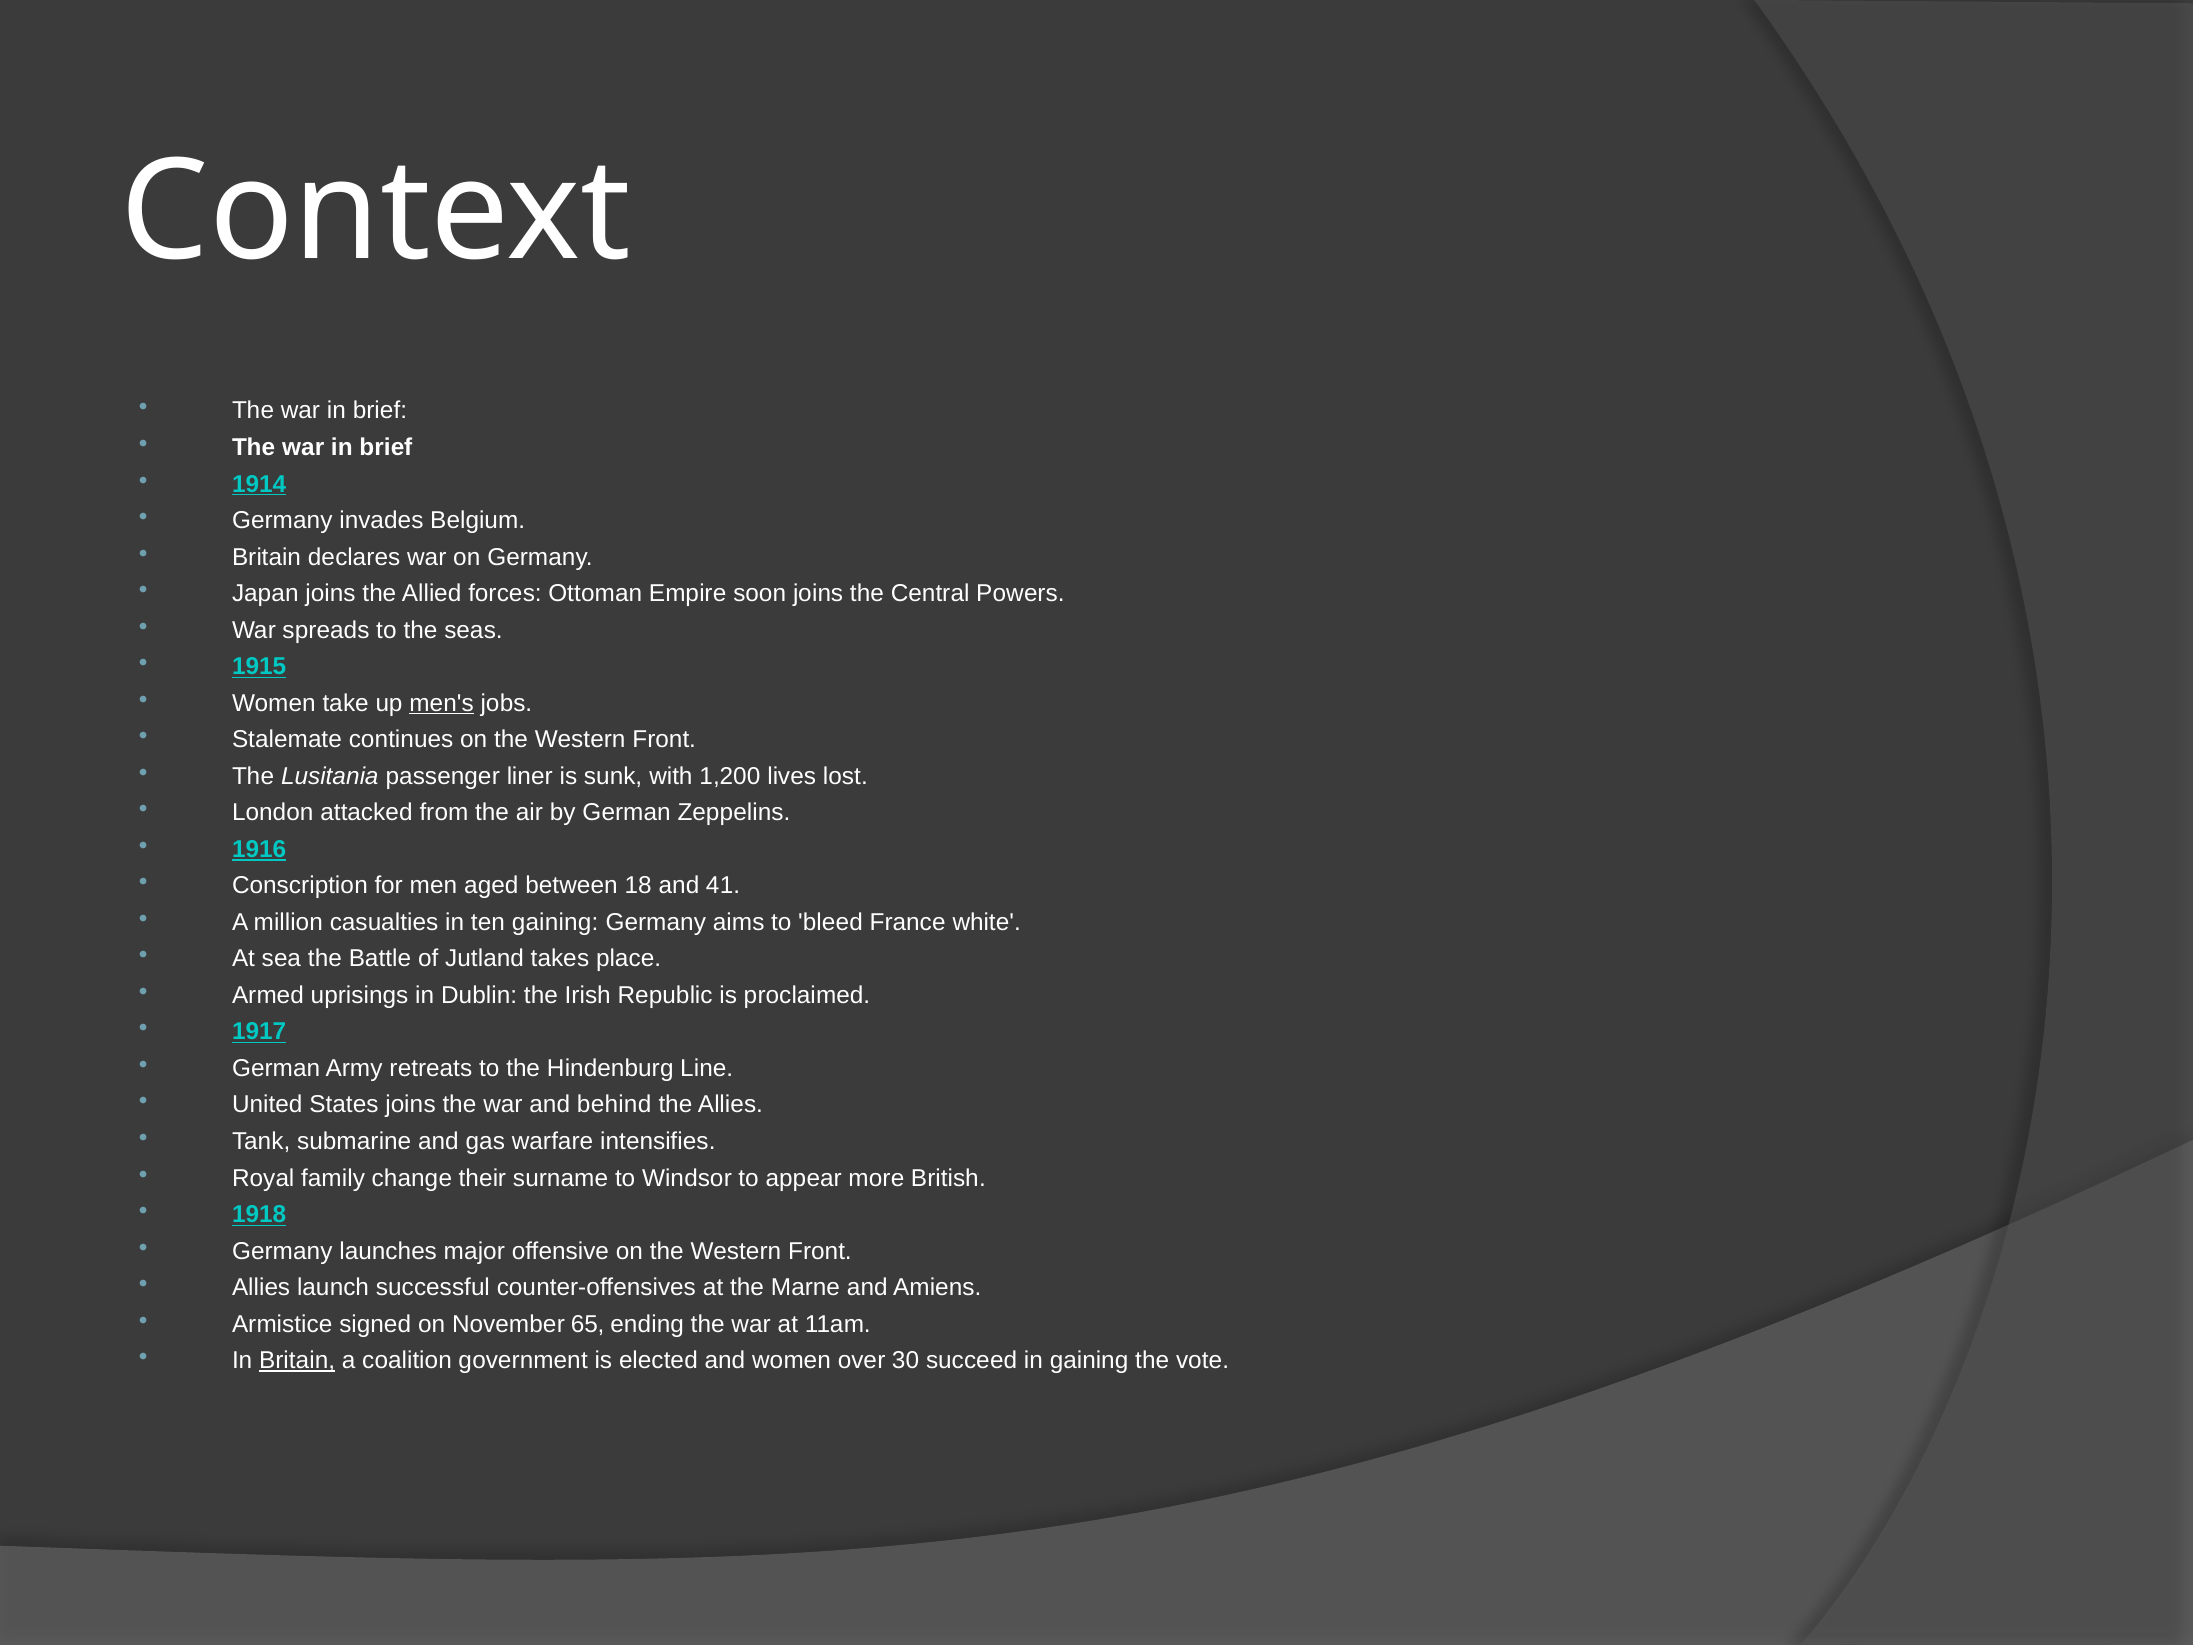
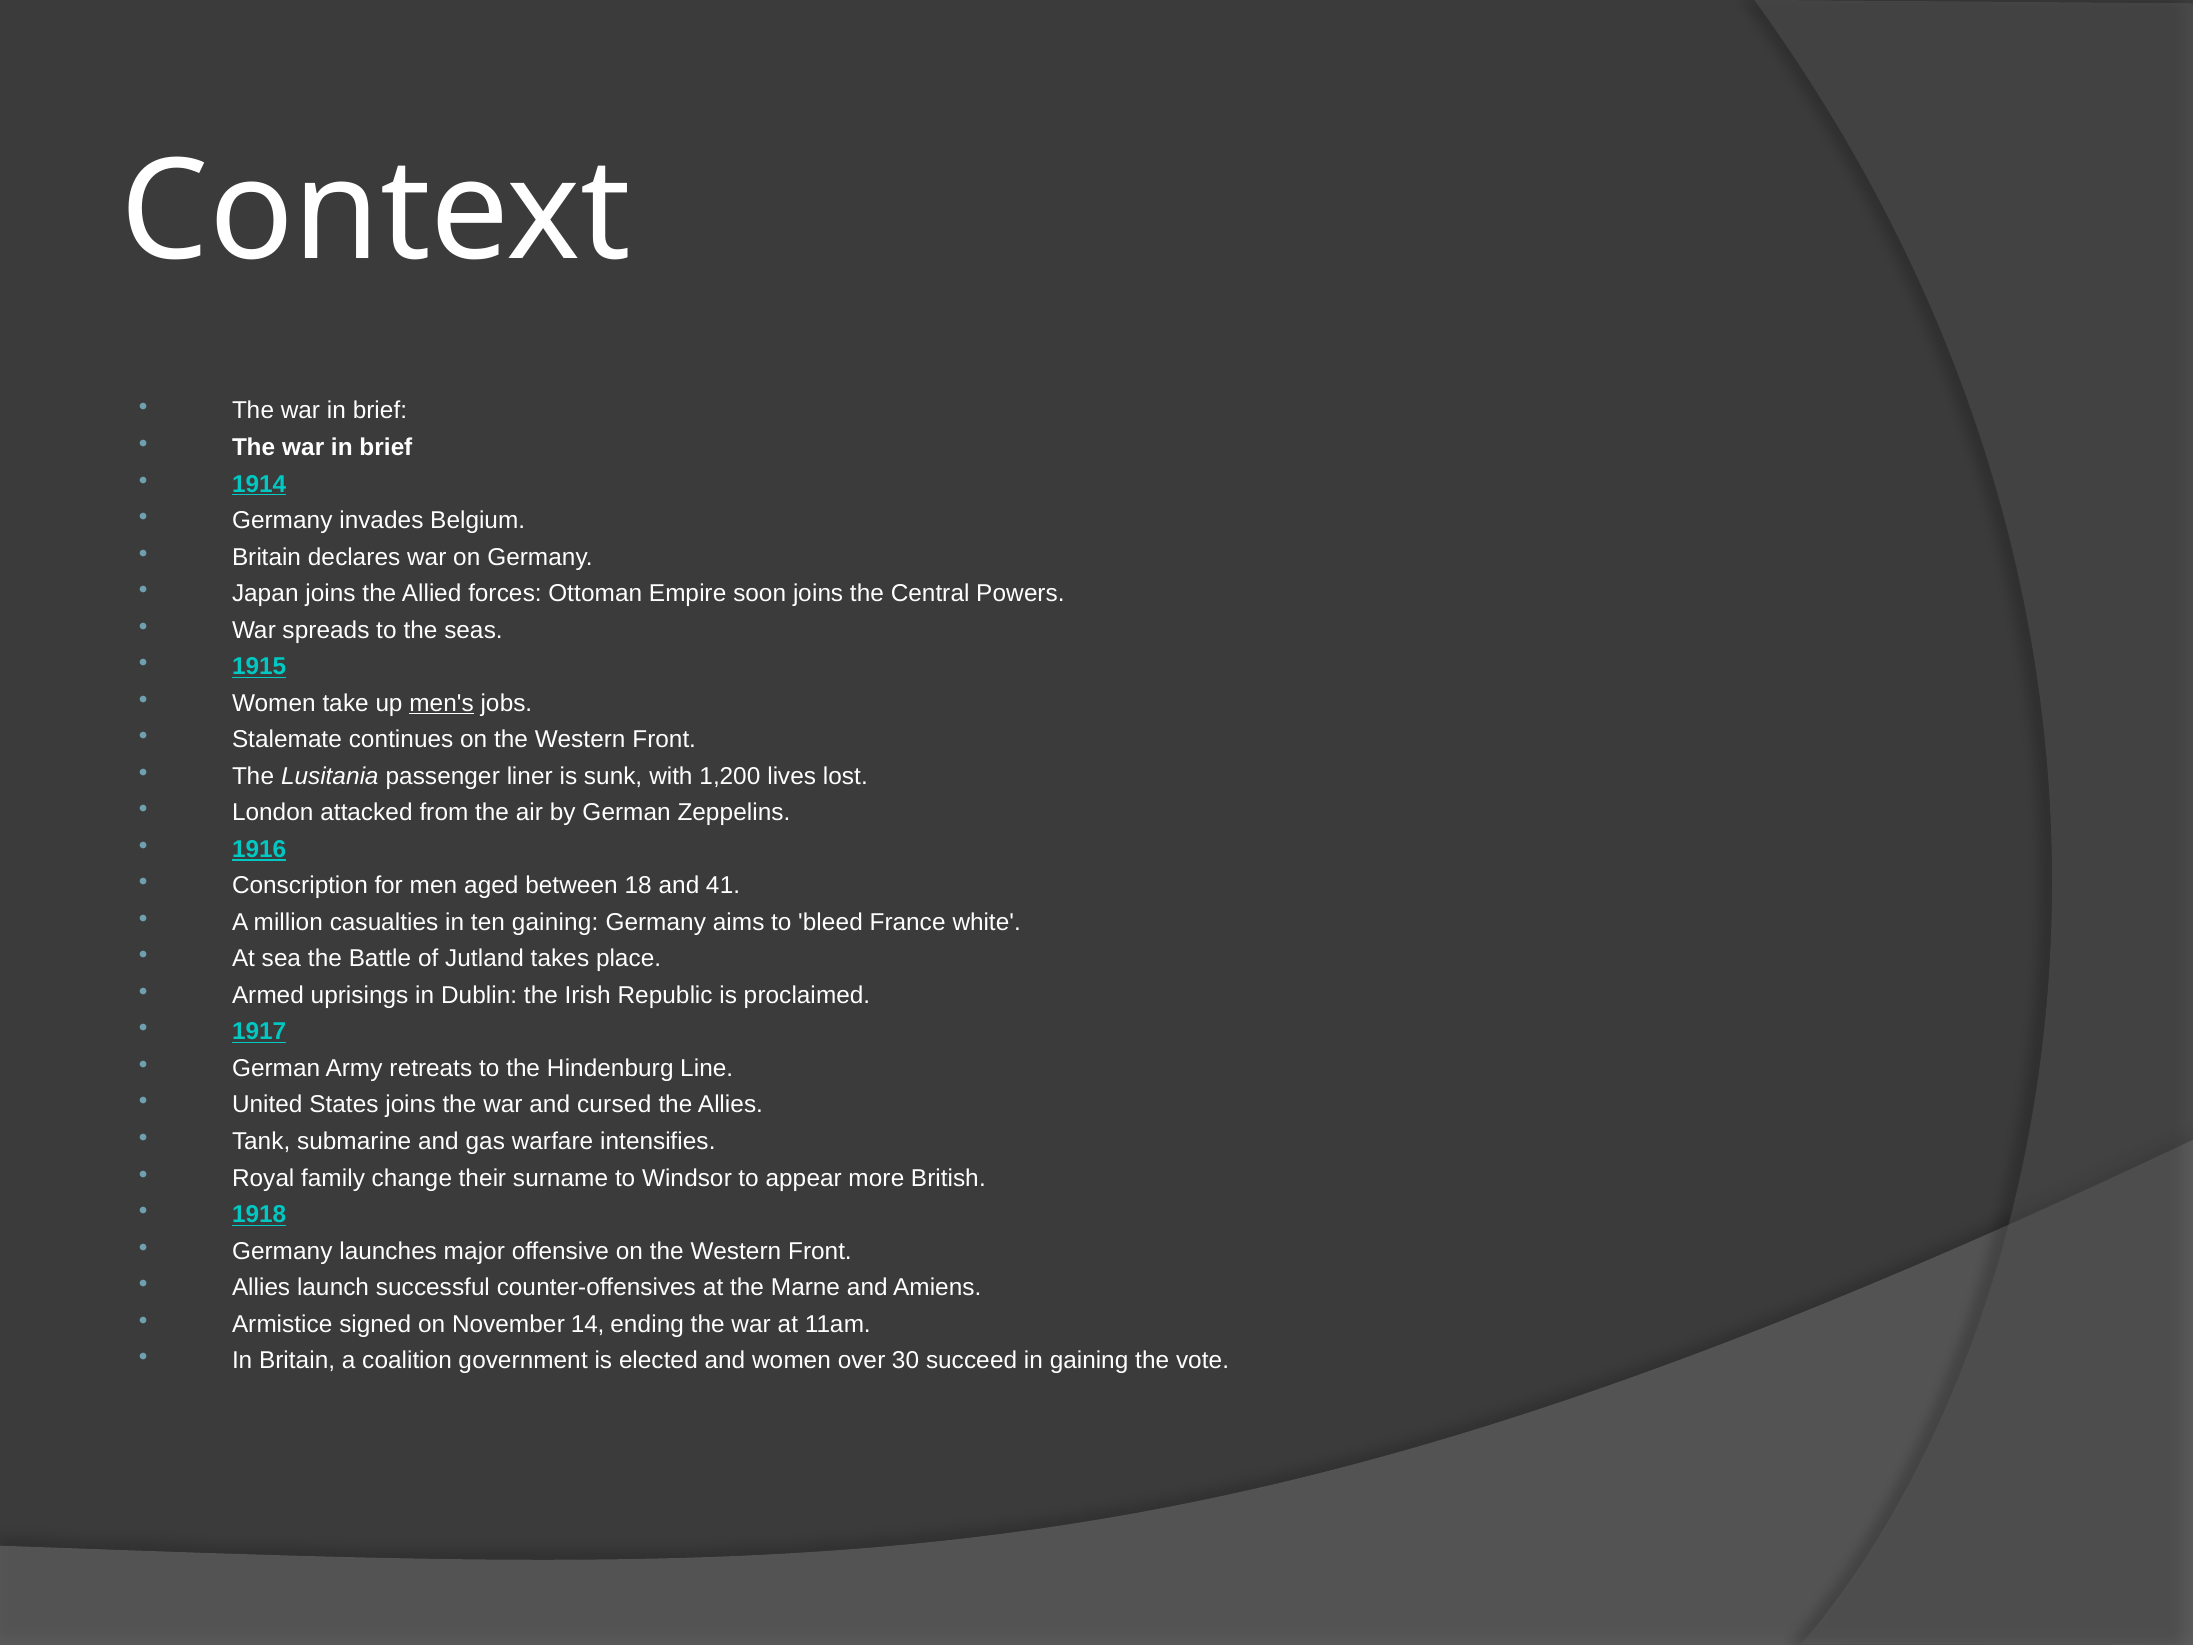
behind: behind -> cursed
65: 65 -> 14
Britain at (297, 1360) underline: present -> none
